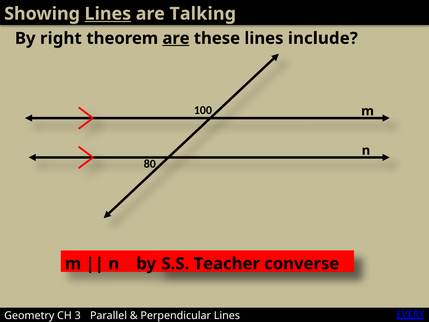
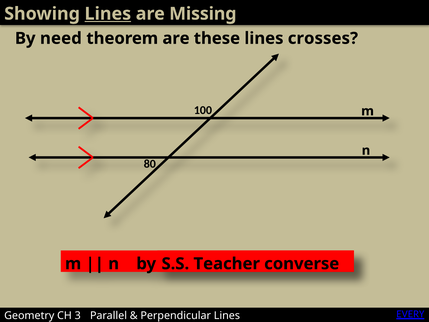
Talking: Talking -> Missing
right: right -> need
are at (176, 38) underline: present -> none
include: include -> crosses
